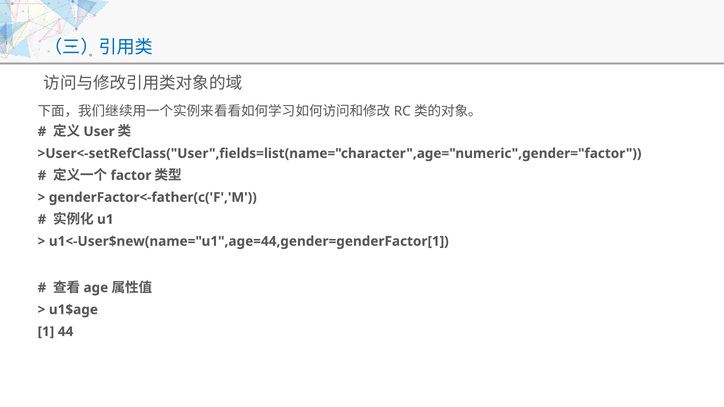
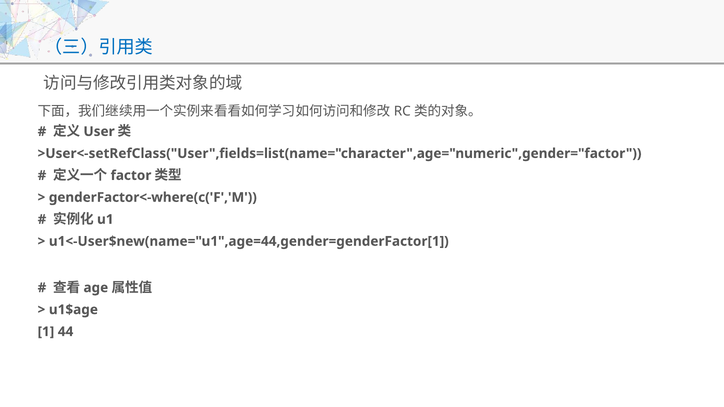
genderFactor<-father(c('F','M: genderFactor<-father(c('F','M -> genderFactor<-where(c('F','M
